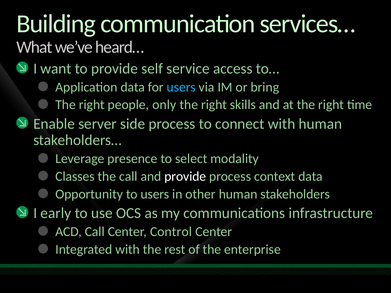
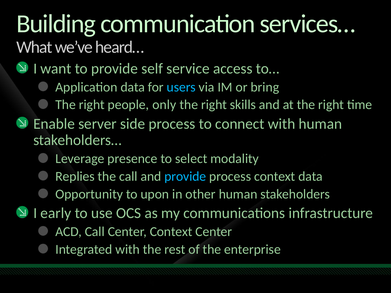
Classes: Classes -> Replies
provide at (185, 177) colour: white -> light blue
to users: users -> upon
Center Control: Control -> Context
